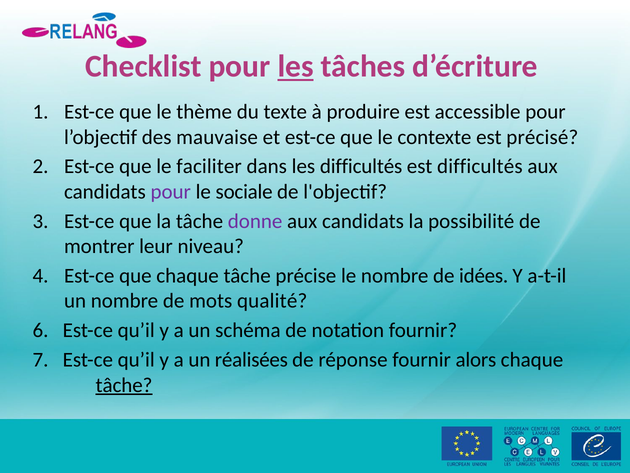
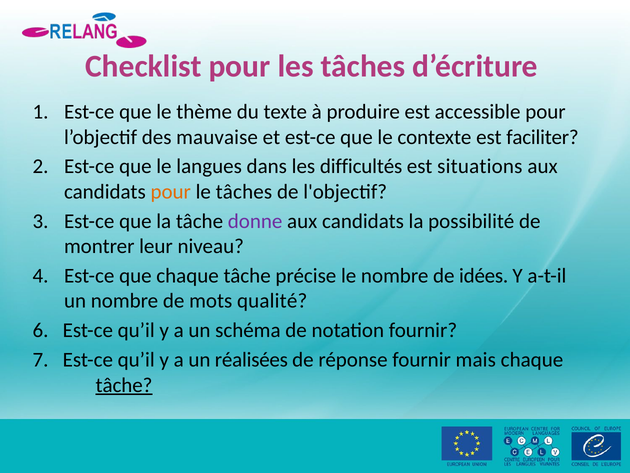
les at (296, 66) underline: present -> none
précisé: précisé -> faciliter
faciliter: faciliter -> langues
est difficultés: difficultés -> situations
pour at (171, 192) colour: purple -> orange
le sociale: sociale -> tâches
alors: alors -> mais
